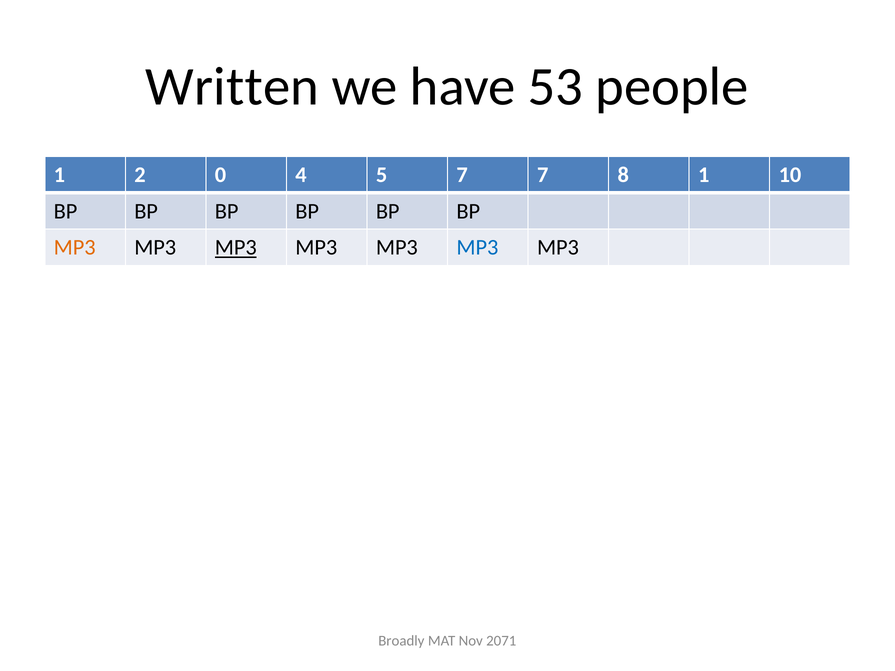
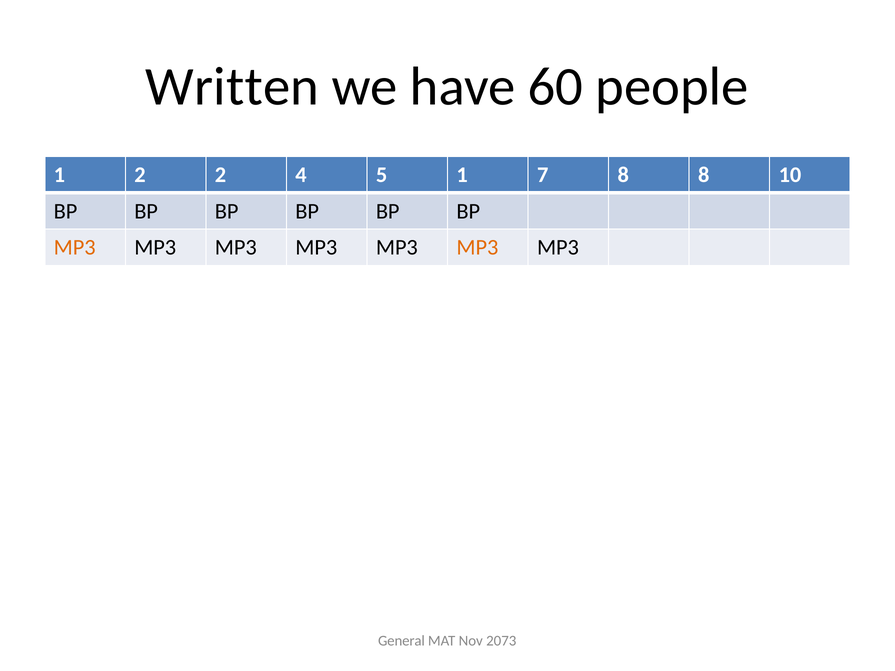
53: 53 -> 60
2 0: 0 -> 2
5 7: 7 -> 1
8 1: 1 -> 8
MP3 at (236, 248) underline: present -> none
MP3 at (477, 248) colour: blue -> orange
Broadly: Broadly -> General
2071: 2071 -> 2073
